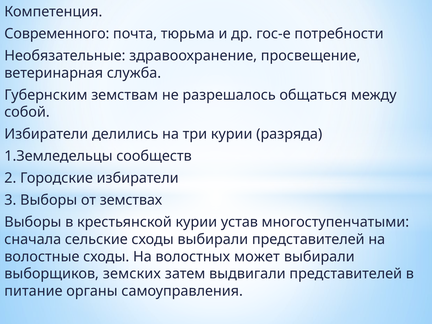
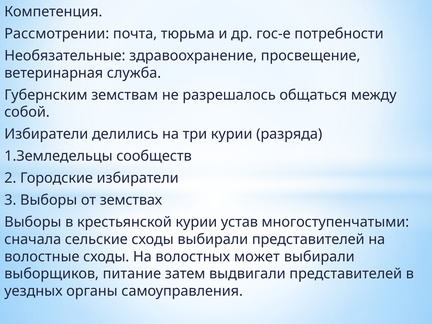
Современного: Современного -> Рассмотрении
земских: земских -> питание
питание: питание -> уездных
